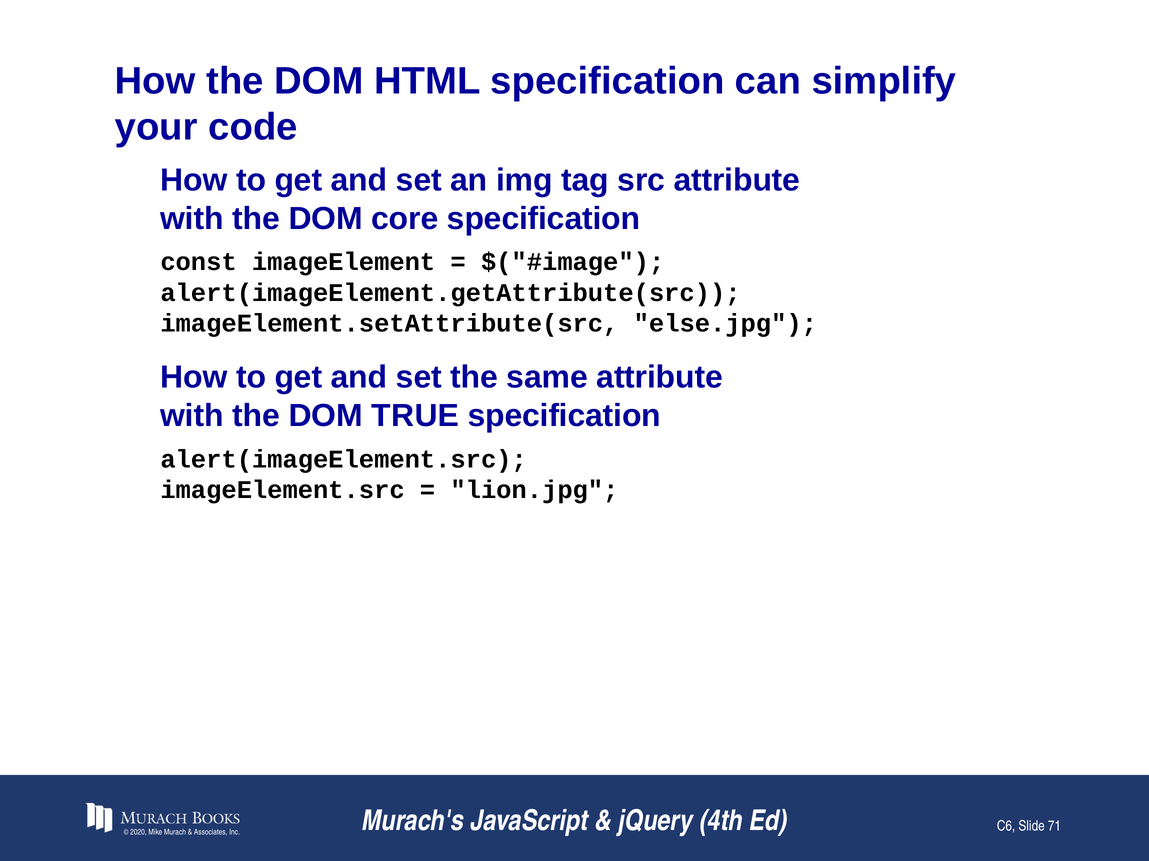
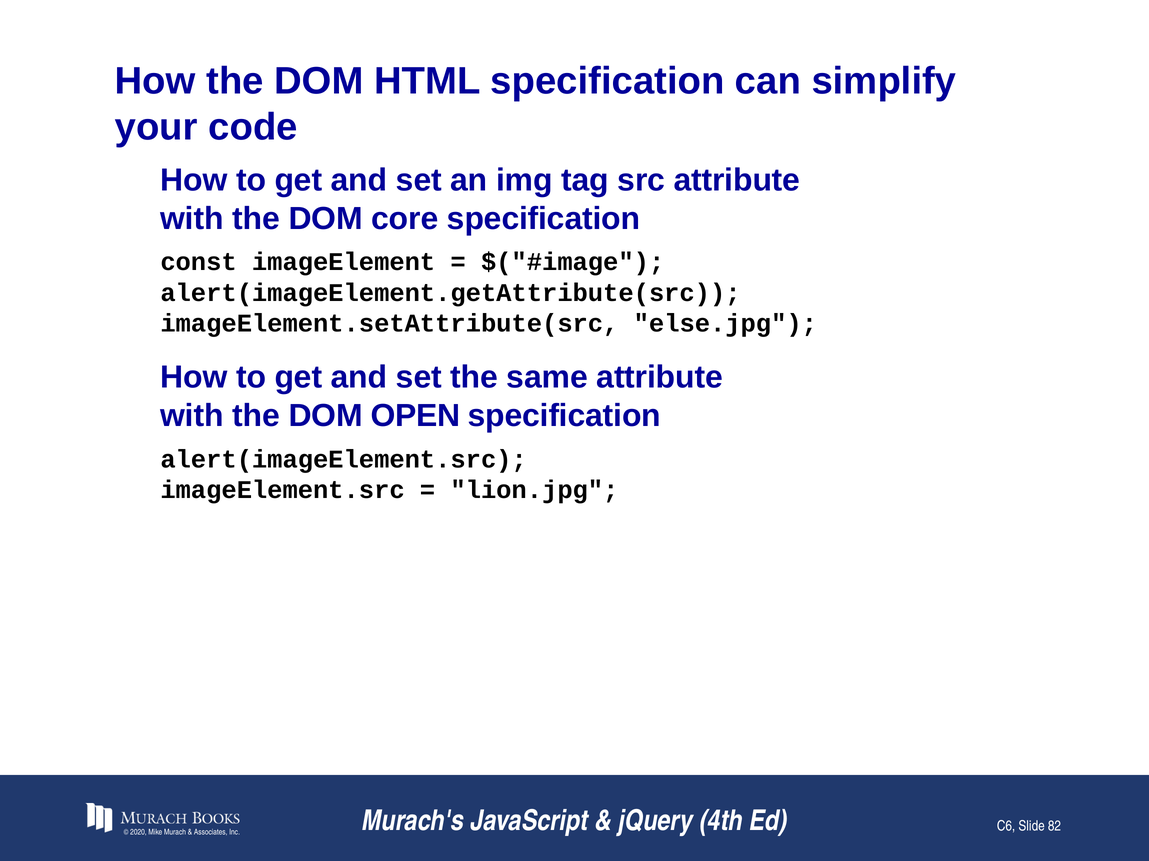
TRUE: TRUE -> OPEN
71: 71 -> 82
